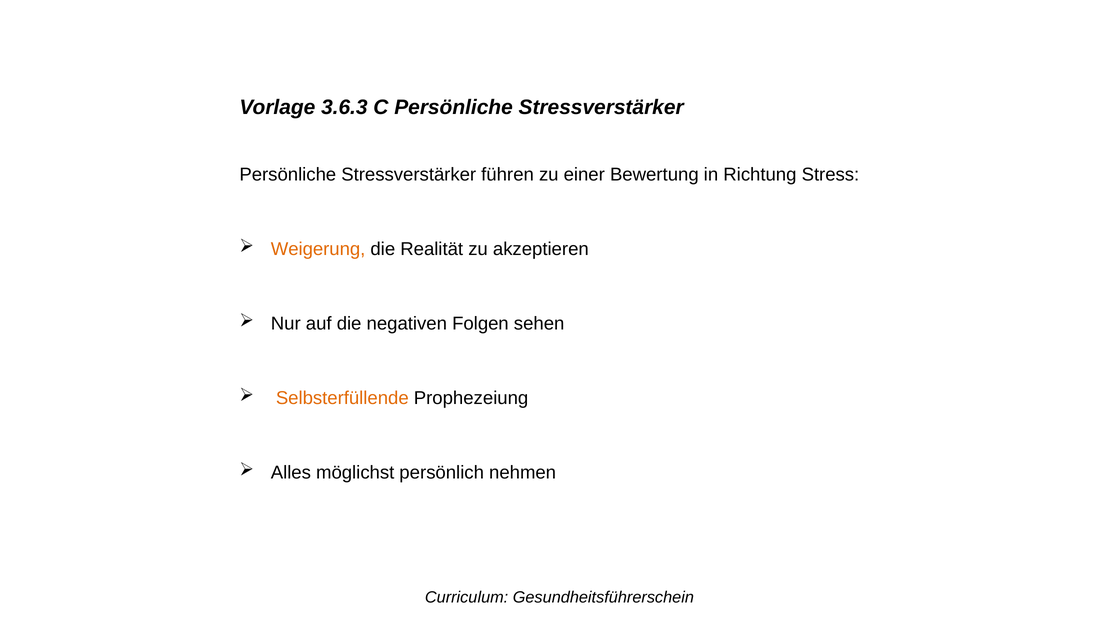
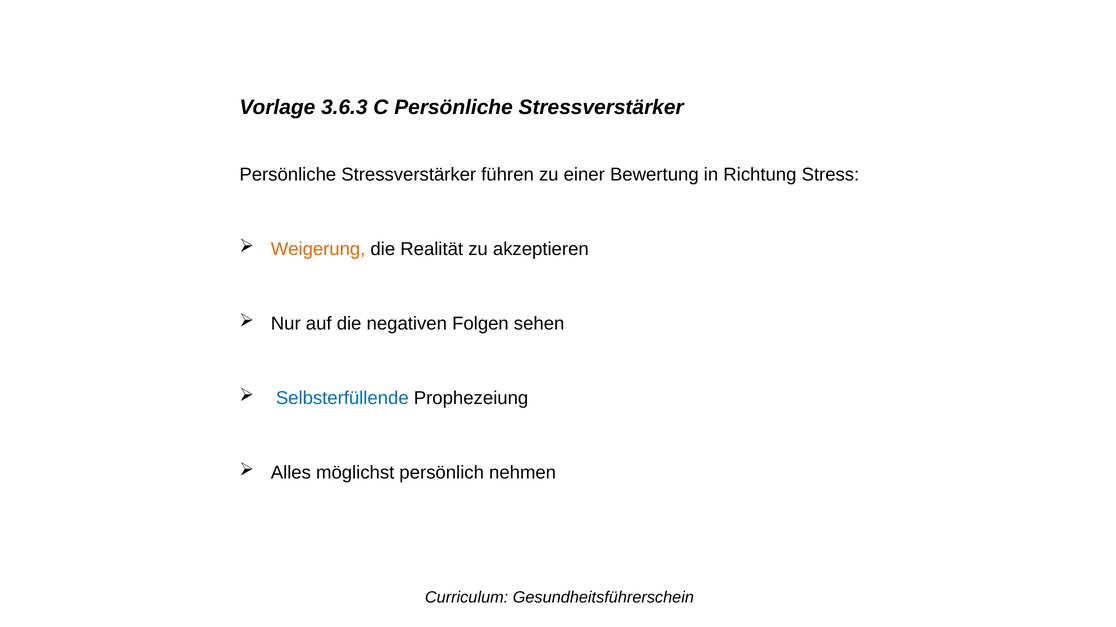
Selbsterfüllende colour: orange -> blue
